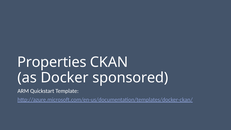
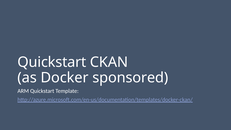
Properties at (52, 62): Properties -> Quickstart
